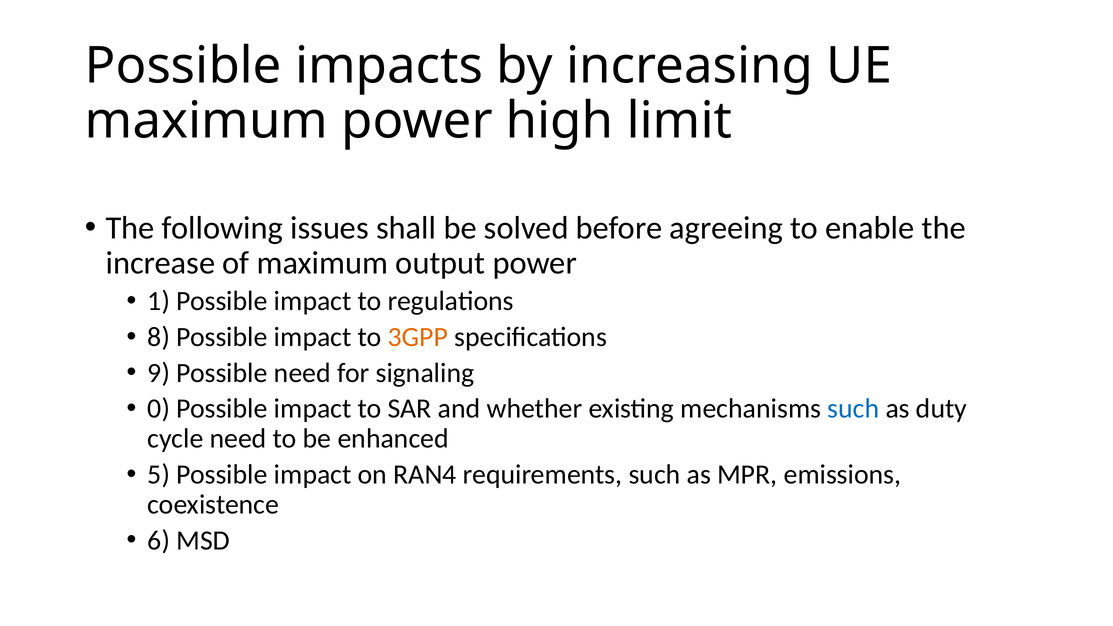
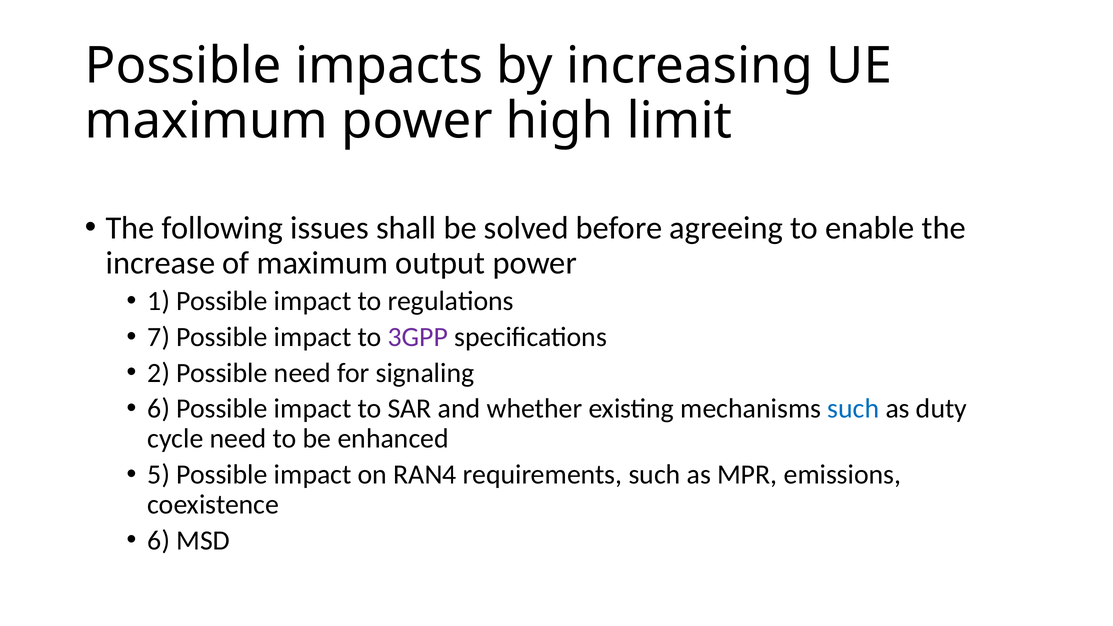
8: 8 -> 7
3GPP colour: orange -> purple
9: 9 -> 2
0 at (159, 409): 0 -> 6
